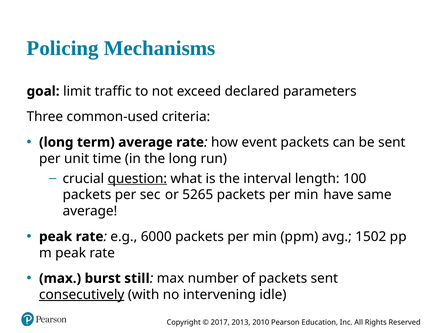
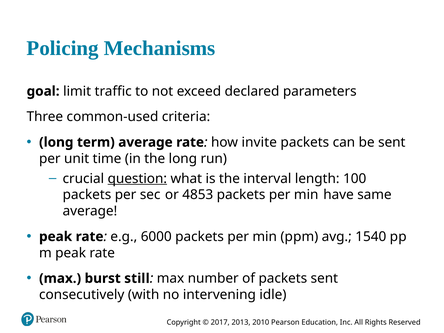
event: event -> invite
5265: 5265 -> 4853
1502: 1502 -> 1540
consecutively underline: present -> none
